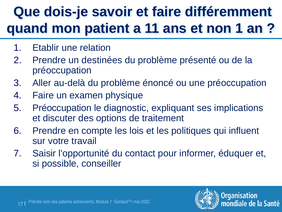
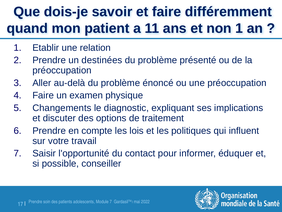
Préoccupation at (62, 108): Préoccupation -> Changements
